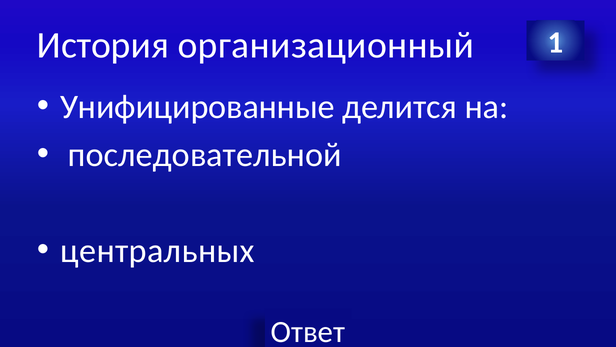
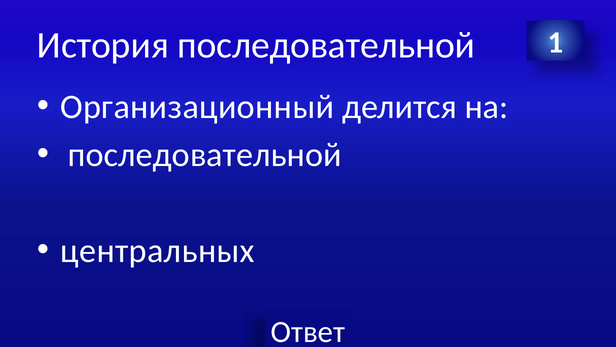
История организационный: организационный -> последовательной
Унифицированные: Унифицированные -> Организационный
